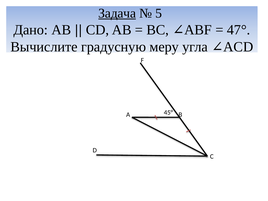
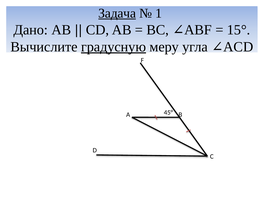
5: 5 -> 1
47°: 47° -> 15°
градусную underline: none -> present
